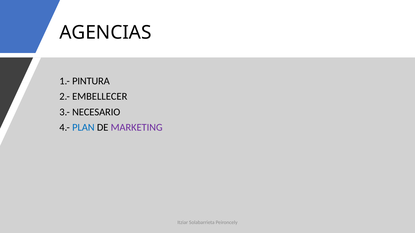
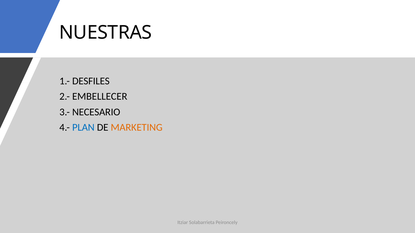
AGENCIAS: AGENCIAS -> NUESTRAS
PINTURA: PINTURA -> DESFILES
MARKETING colour: purple -> orange
